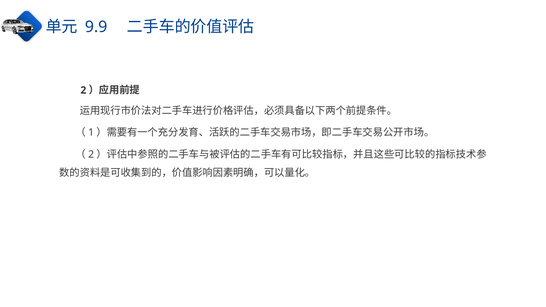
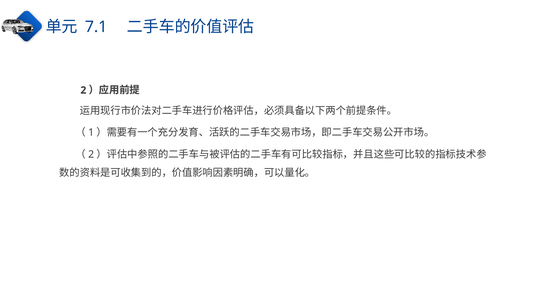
9.9: 9.9 -> 7.1
